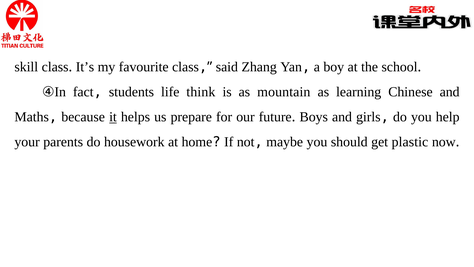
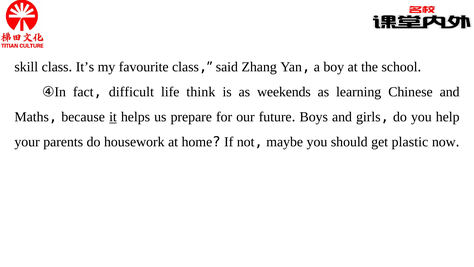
students: students -> difficult
mountain: mountain -> weekends
